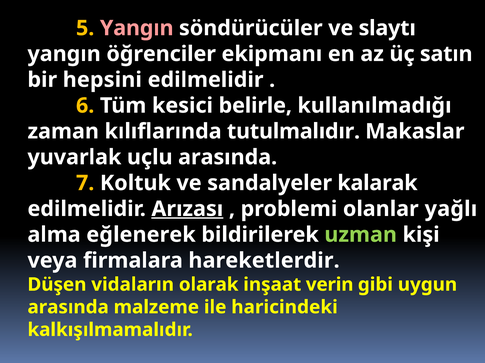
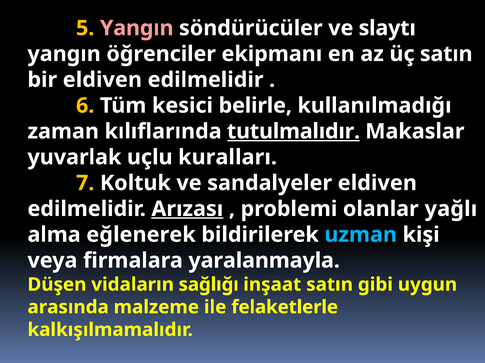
bir hepsini: hepsini -> eldiven
tutulmalıdır underline: none -> present
uçlu arasında: arasında -> kuralları
sandalyeler kalarak: kalarak -> eldiven
uzman colour: light green -> light blue
hareketlerdir: hareketlerdir -> yaralanmayla
olarak: olarak -> sağlığı
inşaat verin: verin -> satın
haricindeki: haricindeki -> felaketlerle
